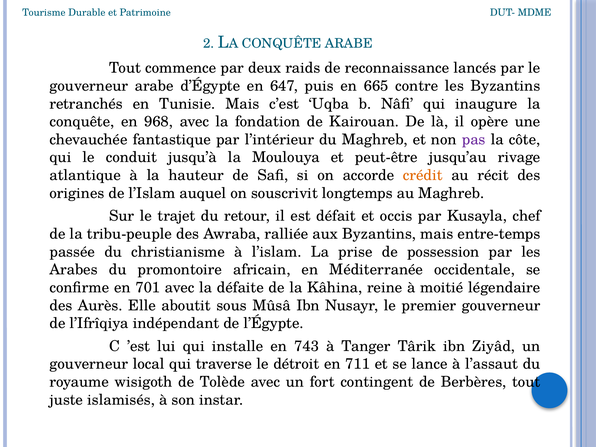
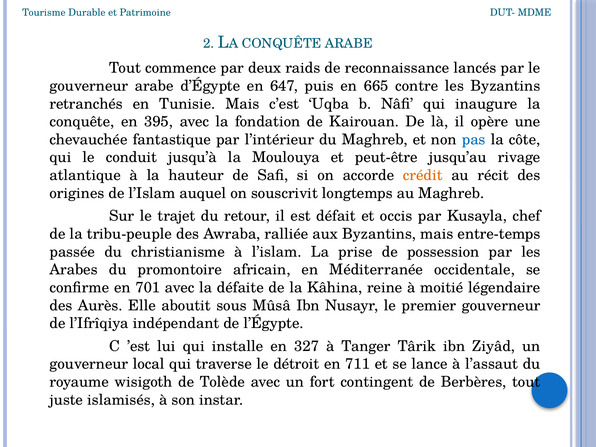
968: 968 -> 395
pas colour: purple -> blue
743: 743 -> 327
